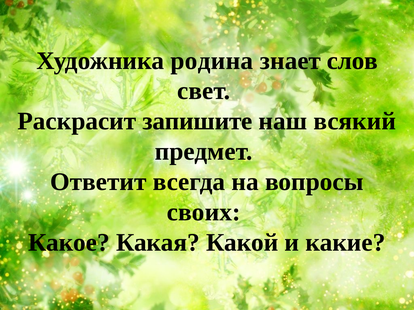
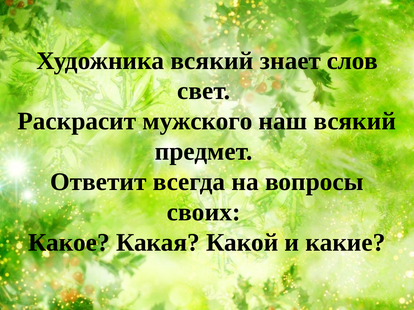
Художника родина: родина -> всякий
запишите: запишите -> мужского
